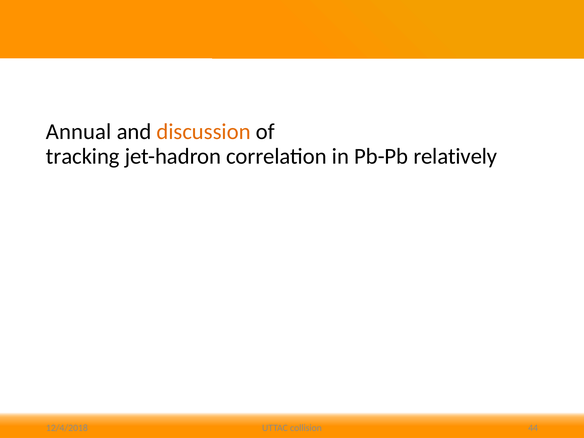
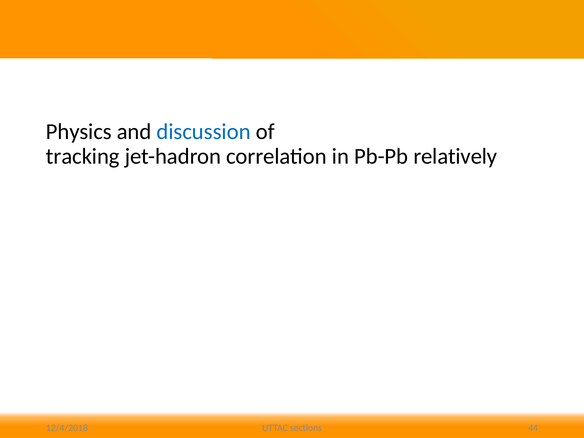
Annual: Annual -> Physics
discussion colour: orange -> blue
collision: collision -> sections
